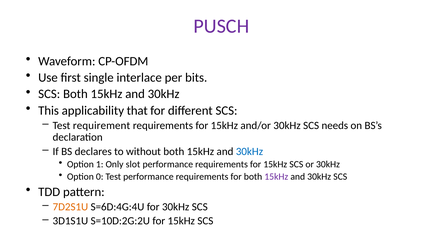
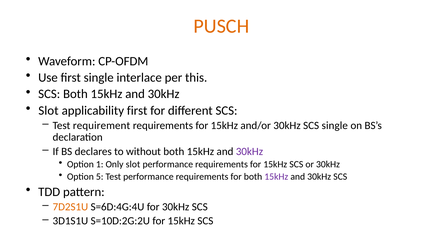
PUSCH colour: purple -> orange
bits: bits -> this
This at (49, 110): This -> Slot
applicability that: that -> first
SCS needs: needs -> single
30kHz at (249, 151) colour: blue -> purple
0: 0 -> 5
